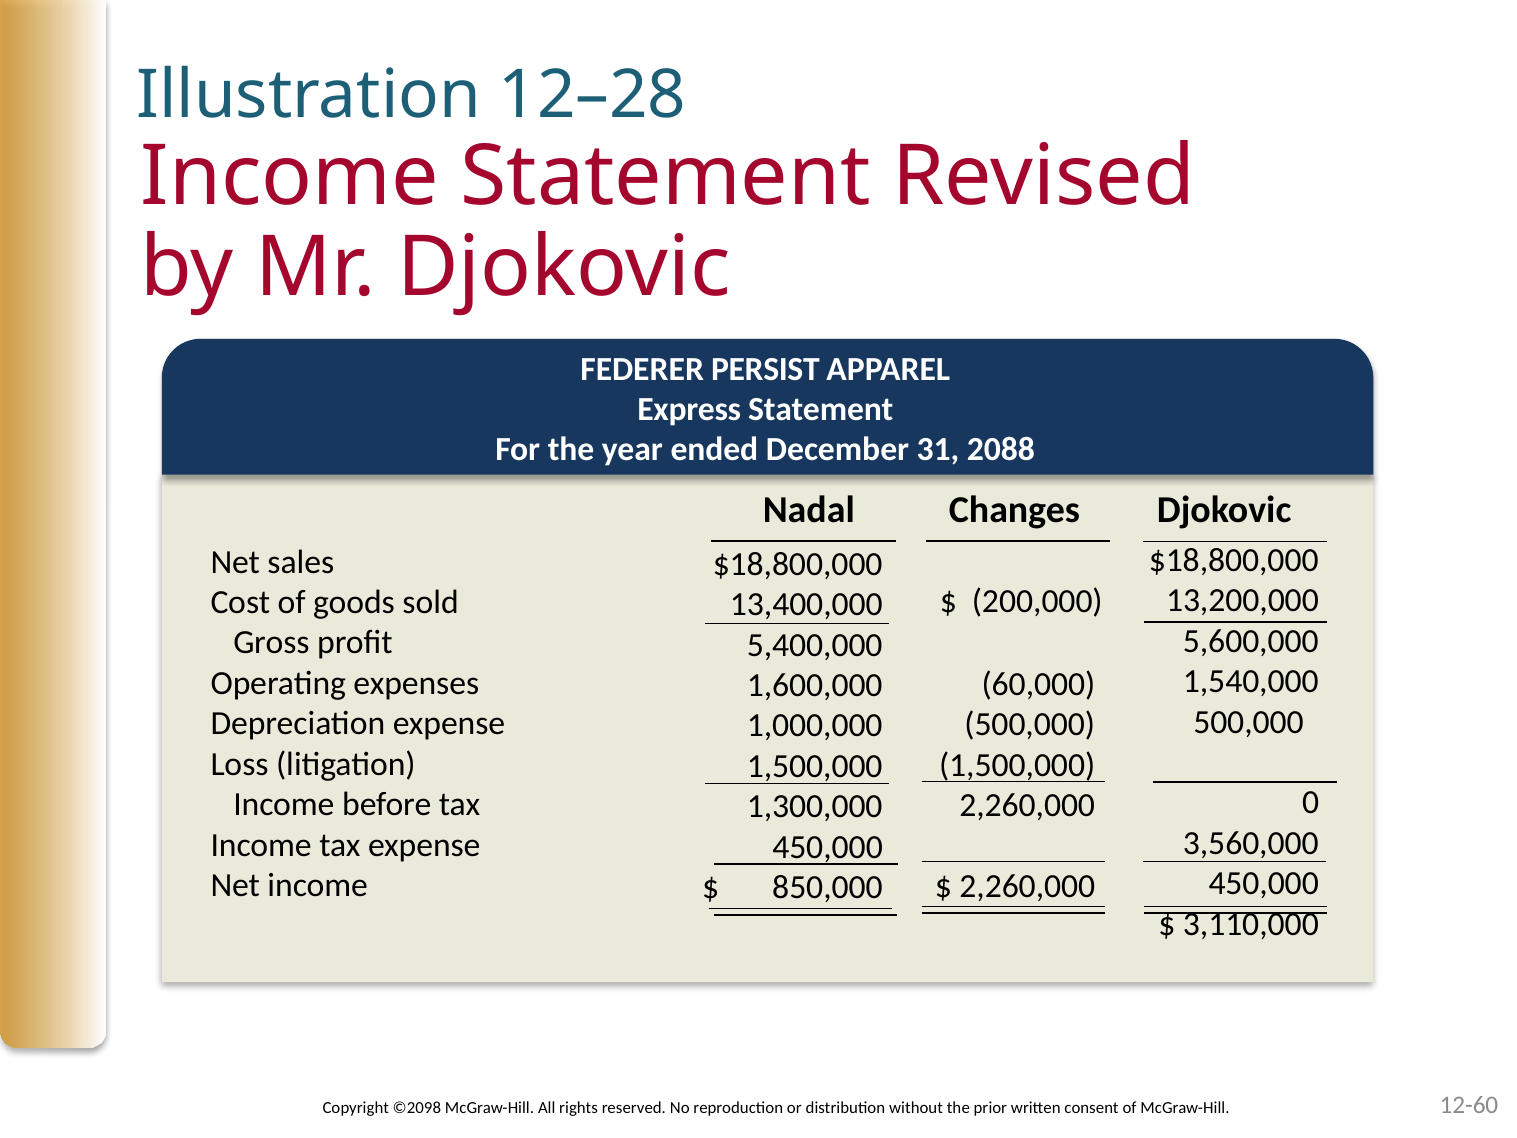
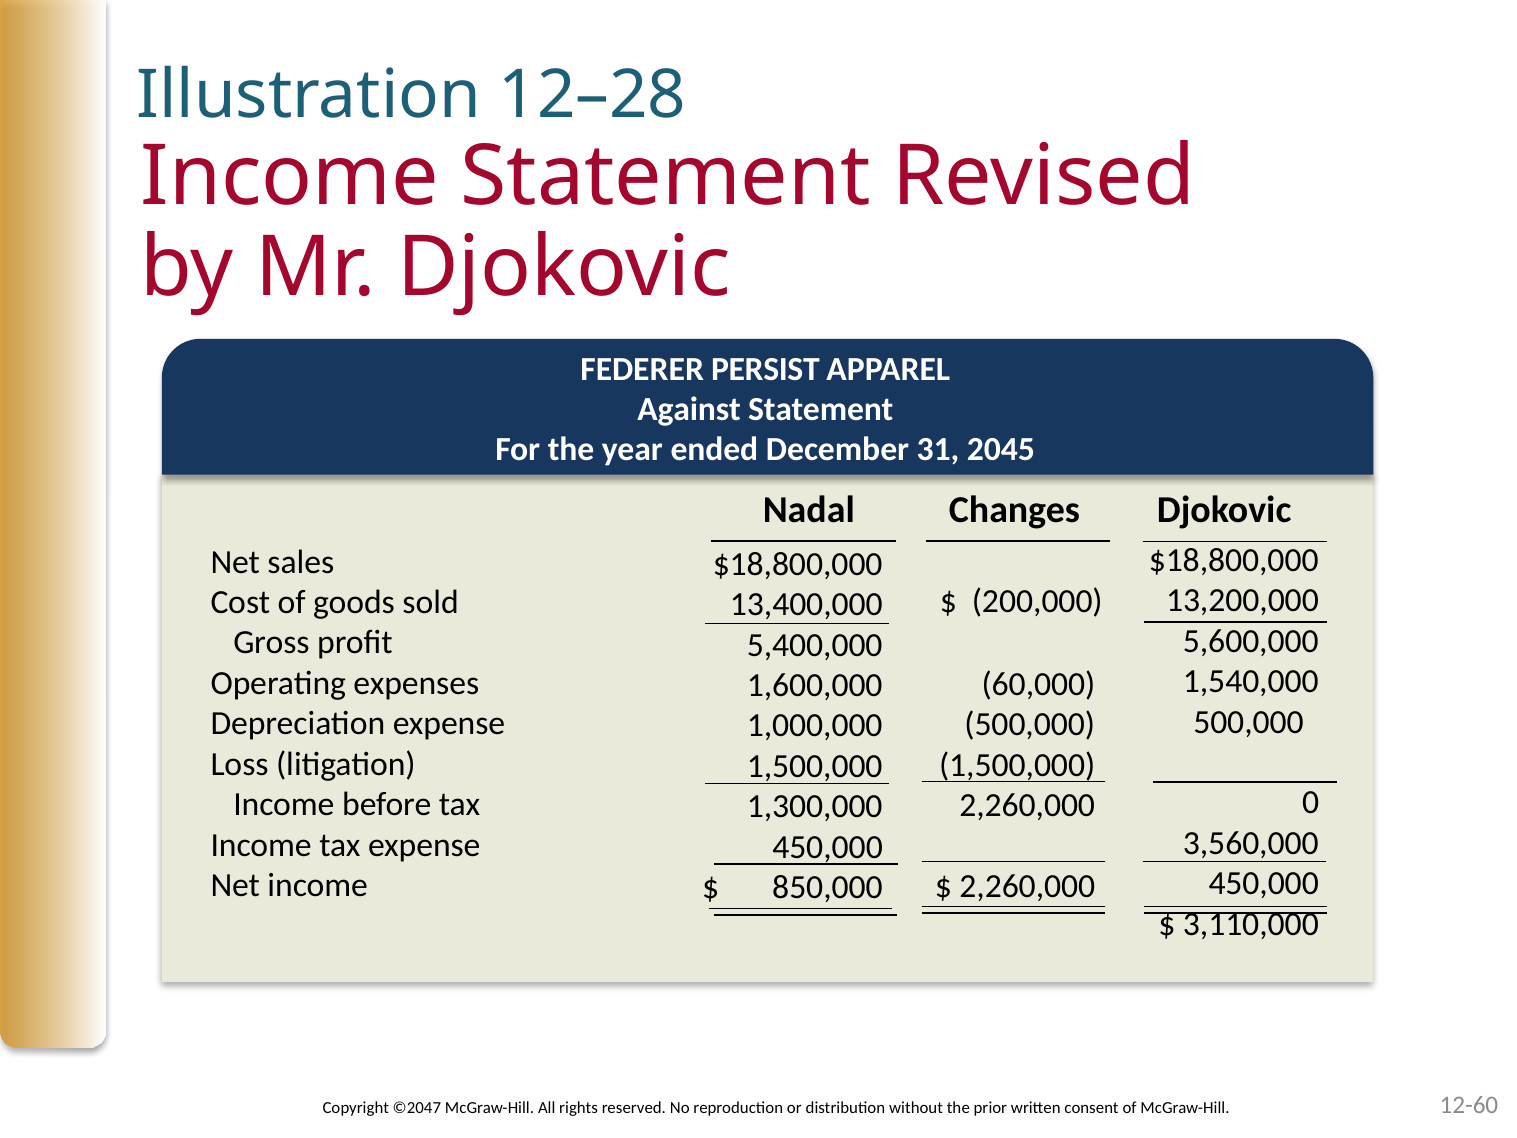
Express: Express -> Against
2088: 2088 -> 2045
©2098: ©2098 -> ©2047
